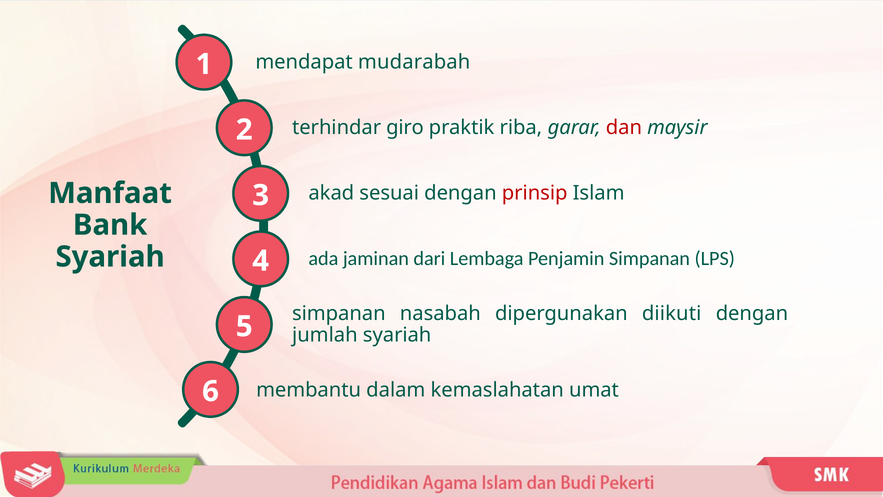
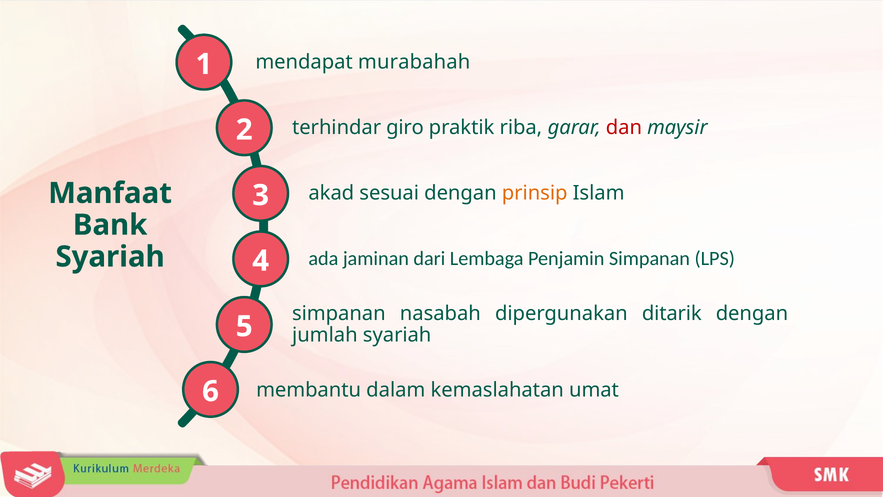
mudarabah: mudarabah -> murabahah
prinsip colour: red -> orange
diikuti: diikuti -> ditarik
